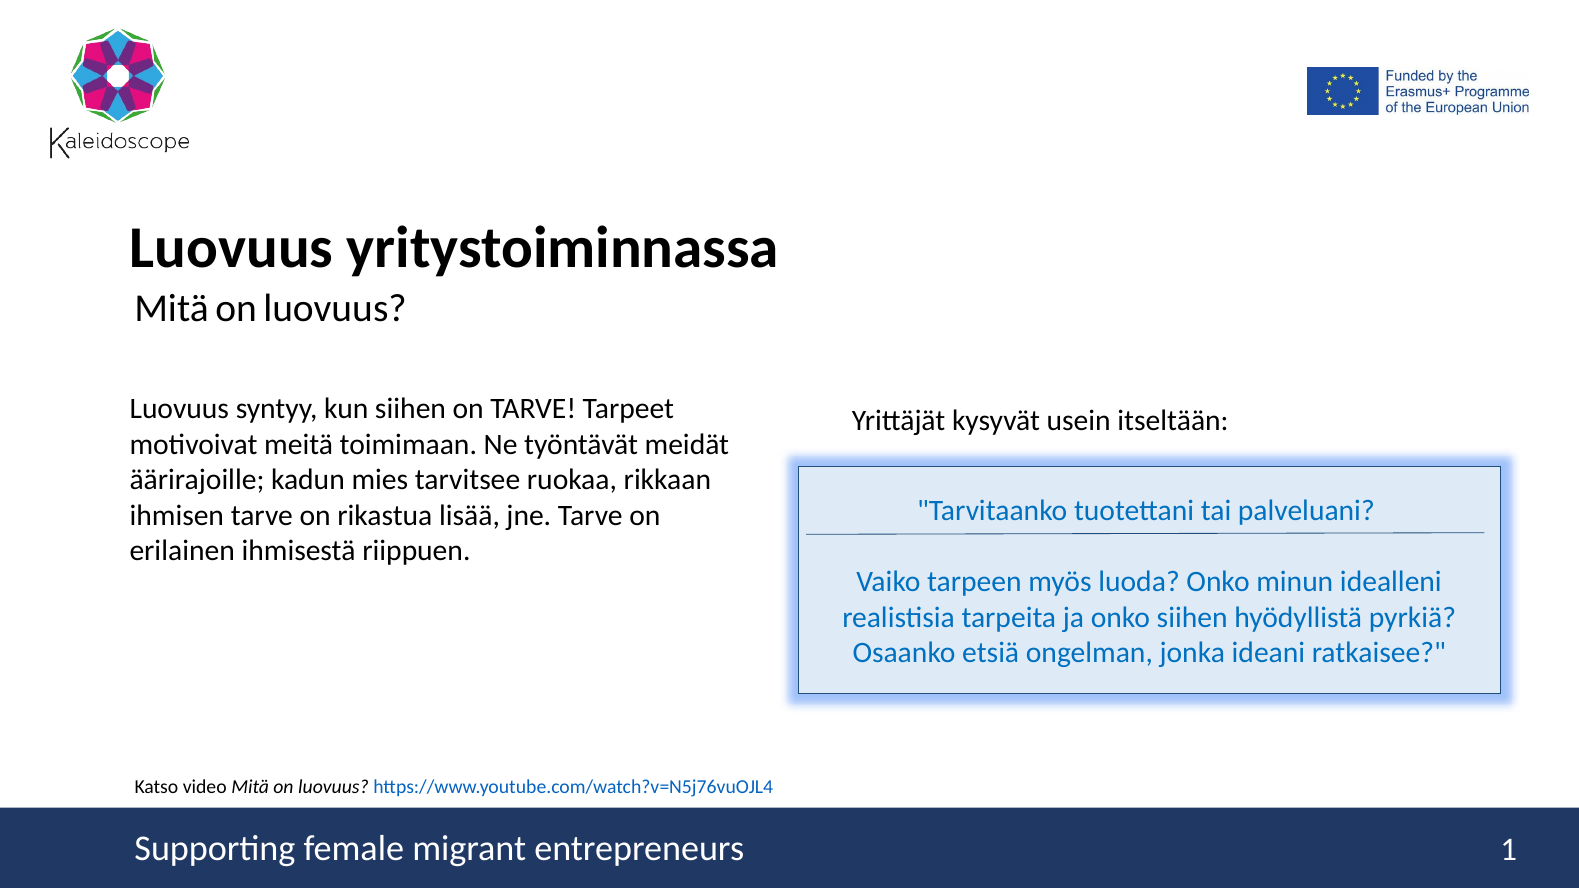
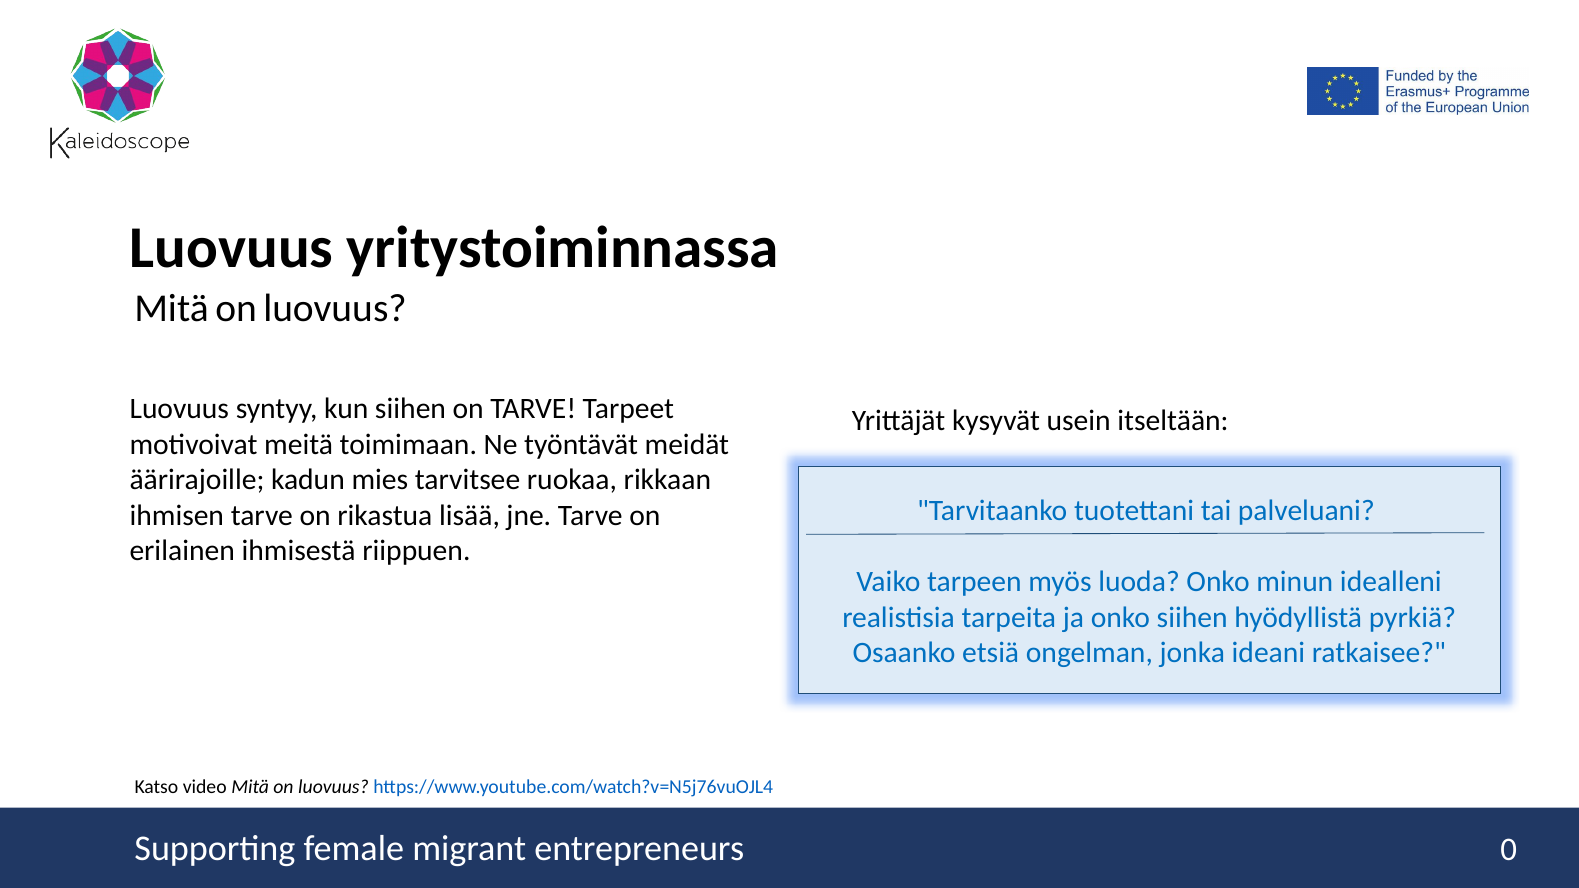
1: 1 -> 0
